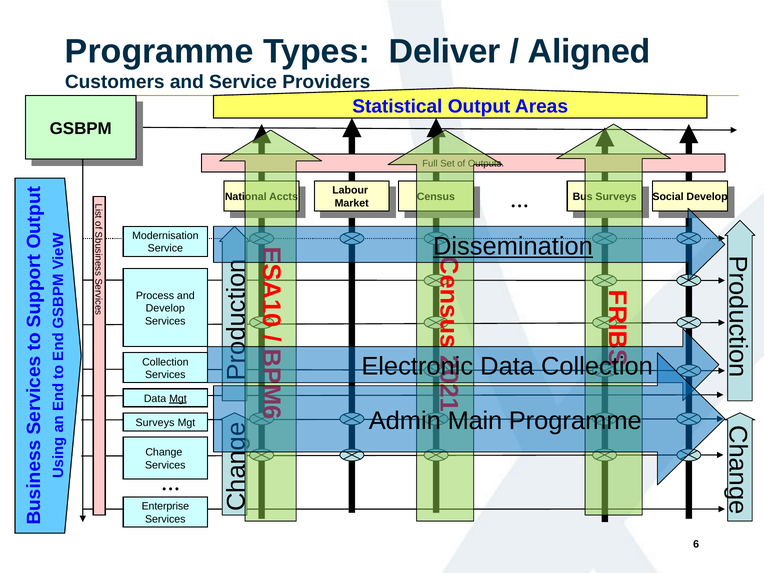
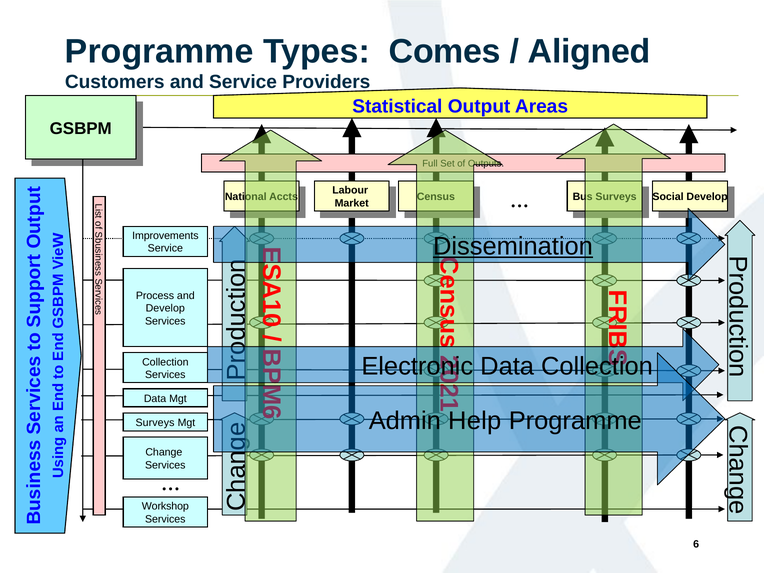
Deliver: Deliver -> Comes
Modernisation: Modernisation -> Improvements
Mgt at (178, 398) underline: present -> none
Main: Main -> Help
Enterprise: Enterprise -> Workshop
